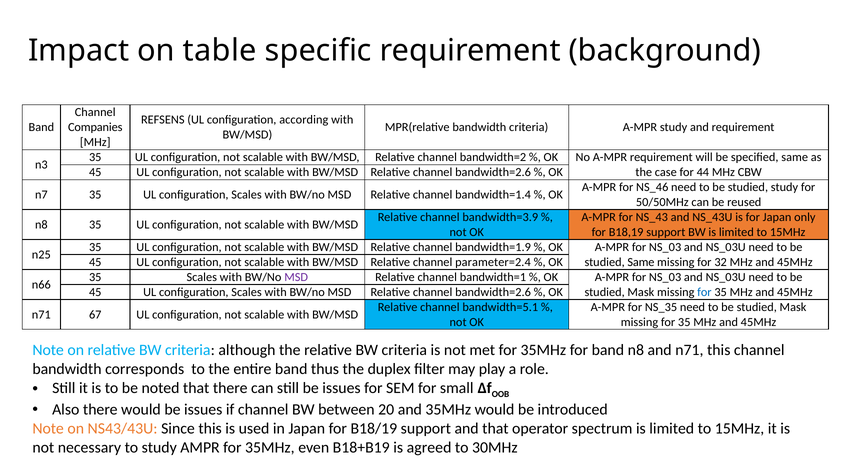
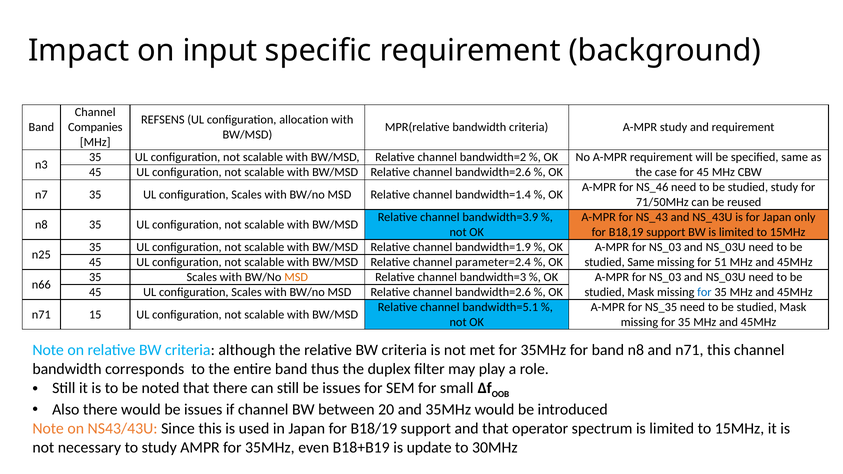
table: table -> input
according: according -> allocation
for 44: 44 -> 45
50/50MHz: 50/50MHz -> 71/50MHz
32: 32 -> 51
MSD at (296, 277) colour: purple -> orange
bandwidth=1: bandwidth=1 -> bandwidth=3
67: 67 -> 15
agreed: agreed -> update
